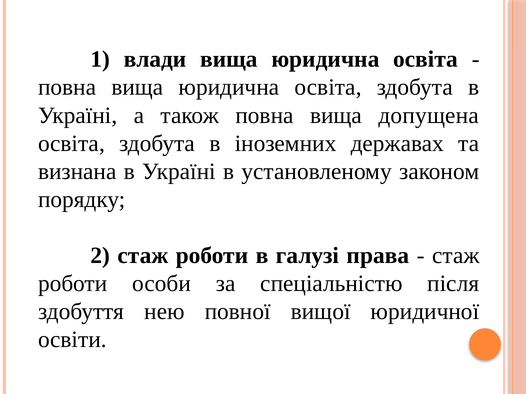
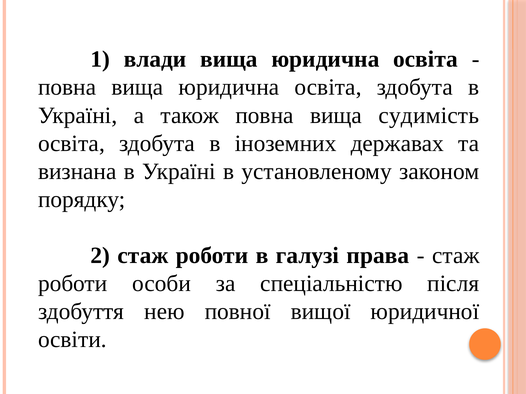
допущена: допущена -> судимість
